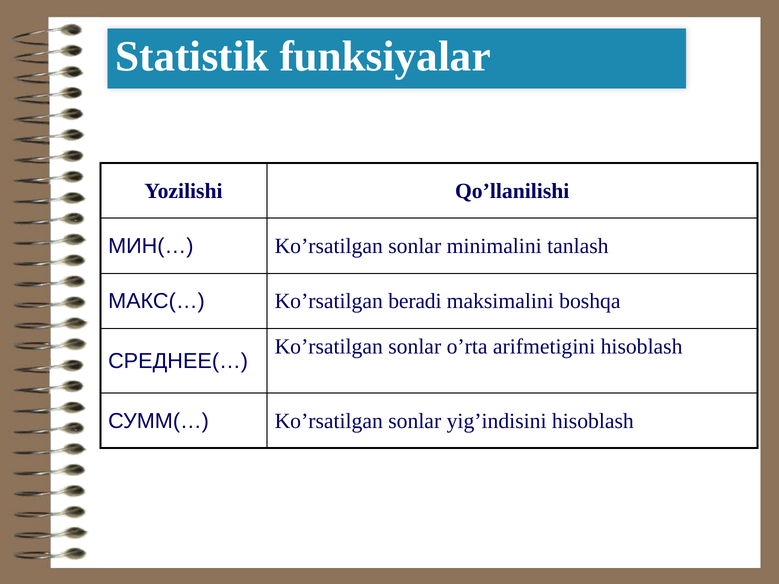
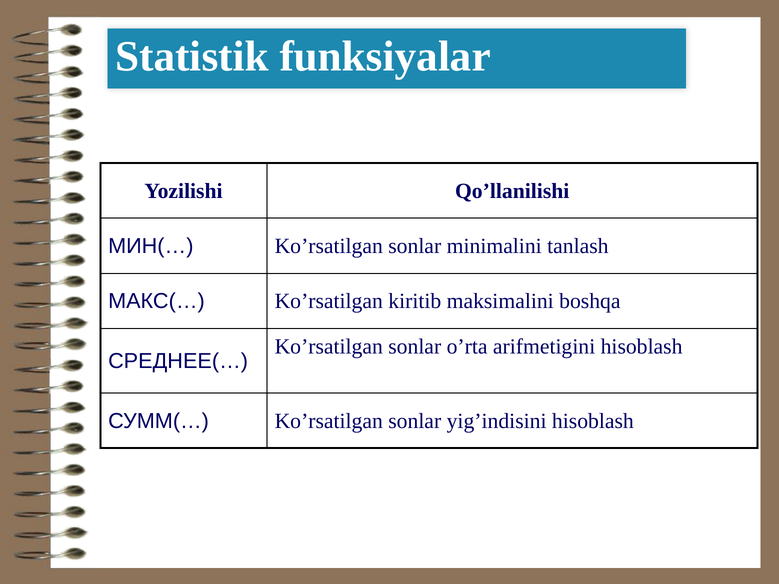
beradi: beradi -> kiritib
